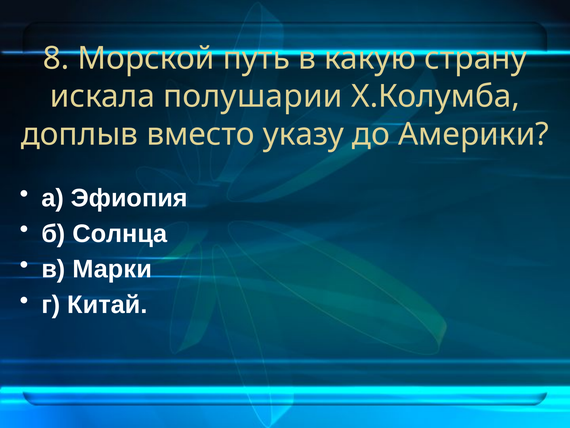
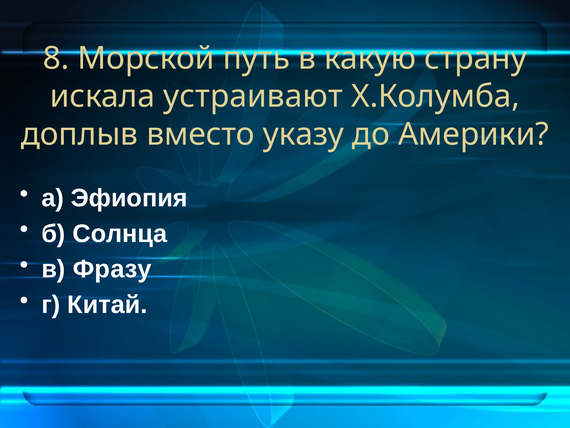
полушарии: полушарии -> устраивают
Марки: Марки -> Фразу
